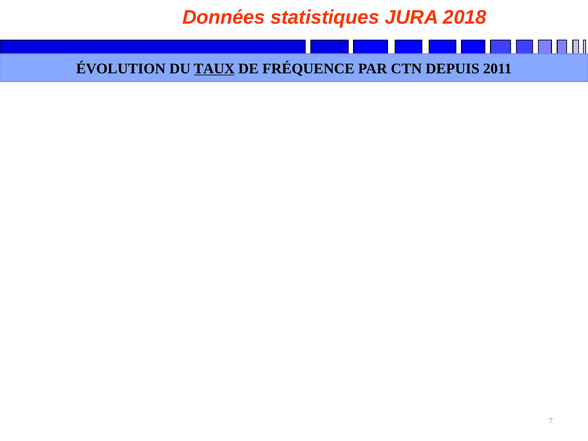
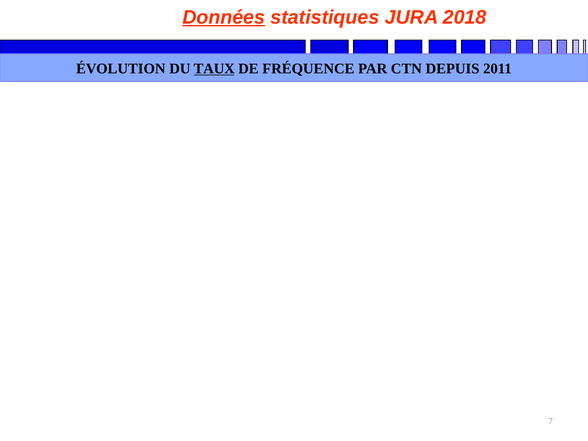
Données underline: none -> present
